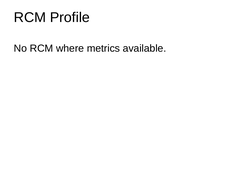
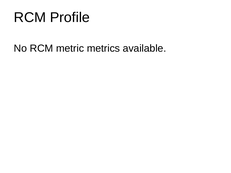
where: where -> metric
